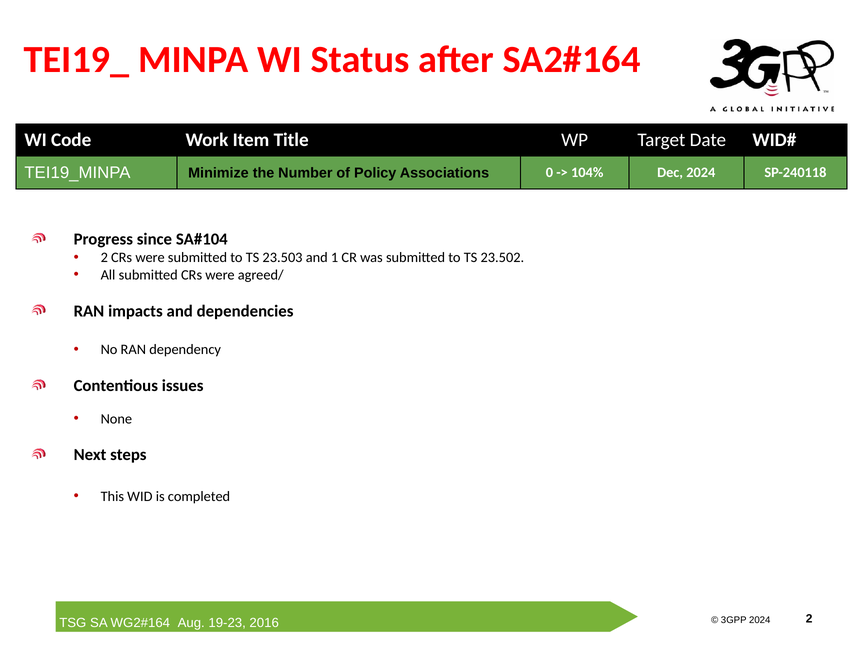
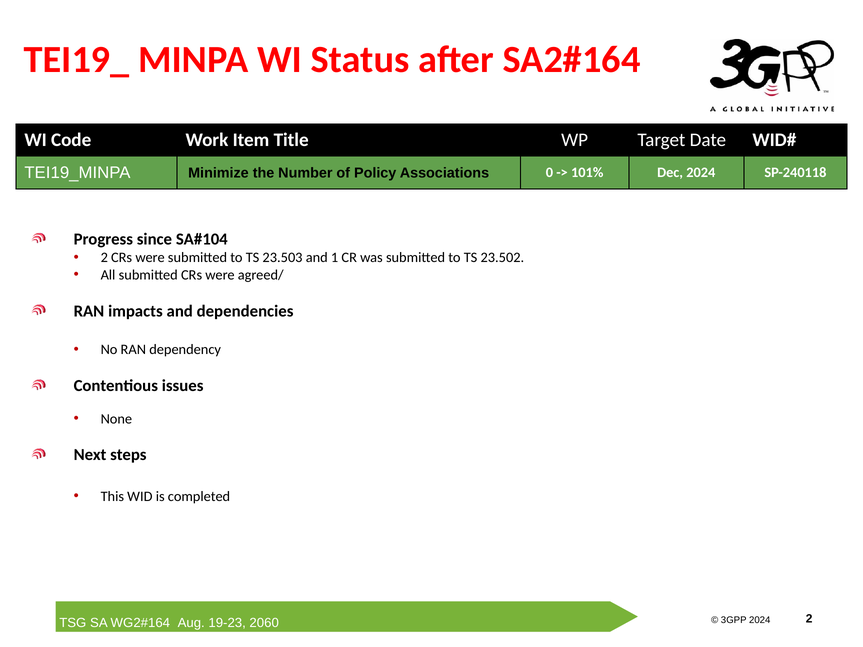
104%: 104% -> 101%
2016: 2016 -> 2060
